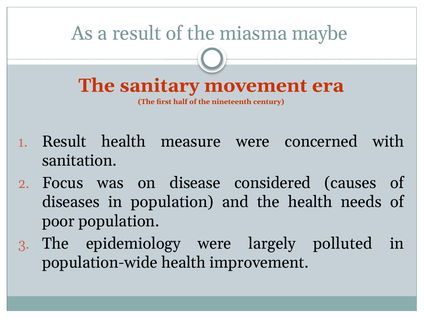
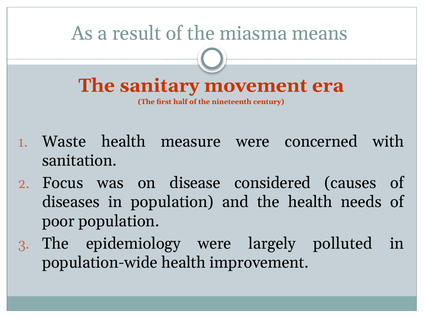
maybe: maybe -> means
Result at (64, 142): Result -> Waste
